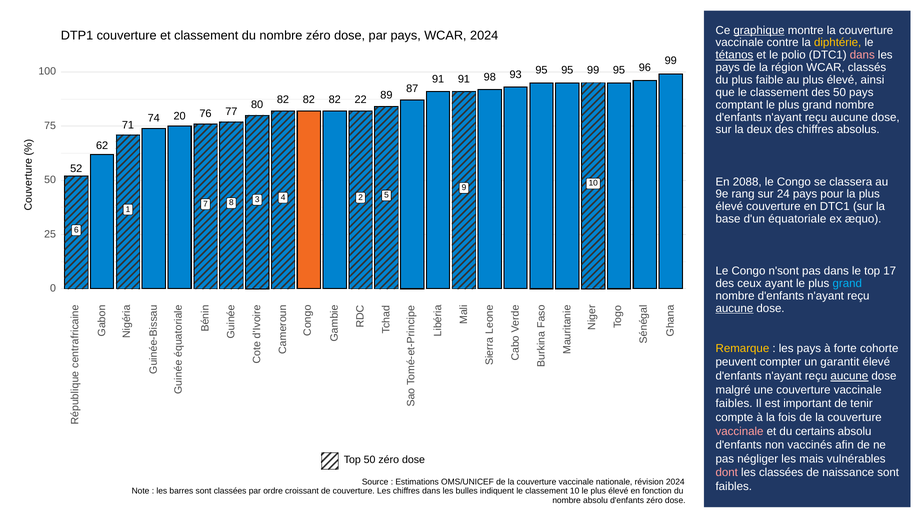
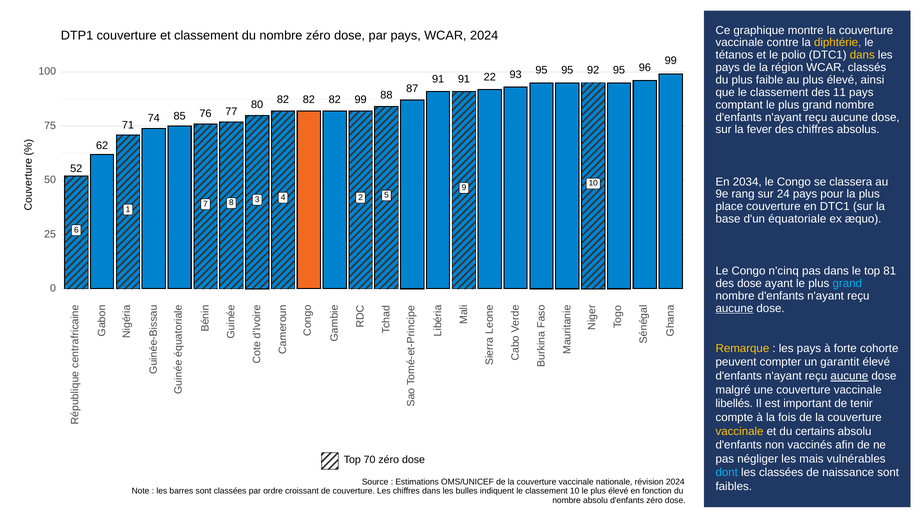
graphique underline: present -> none
tétanos underline: present -> none
dans at (862, 55) colour: pink -> yellow
98: 98 -> 22
93 99: 99 -> 92
des 50: 50 -> 11
89: 89 -> 88
80 22: 22 -> 99
20: 20 -> 85
deux: deux -> fever
2088: 2088 -> 2034
élevé at (729, 207): élevé -> place
n'sont: n'sont -> n'cinq
17: 17 -> 81
des ceux: ceux -> dose
faibles at (734, 404): faibles -> libellés
vaccinale at (740, 432) colour: pink -> yellow
Top 50: 50 -> 70
dont colour: pink -> light blue
